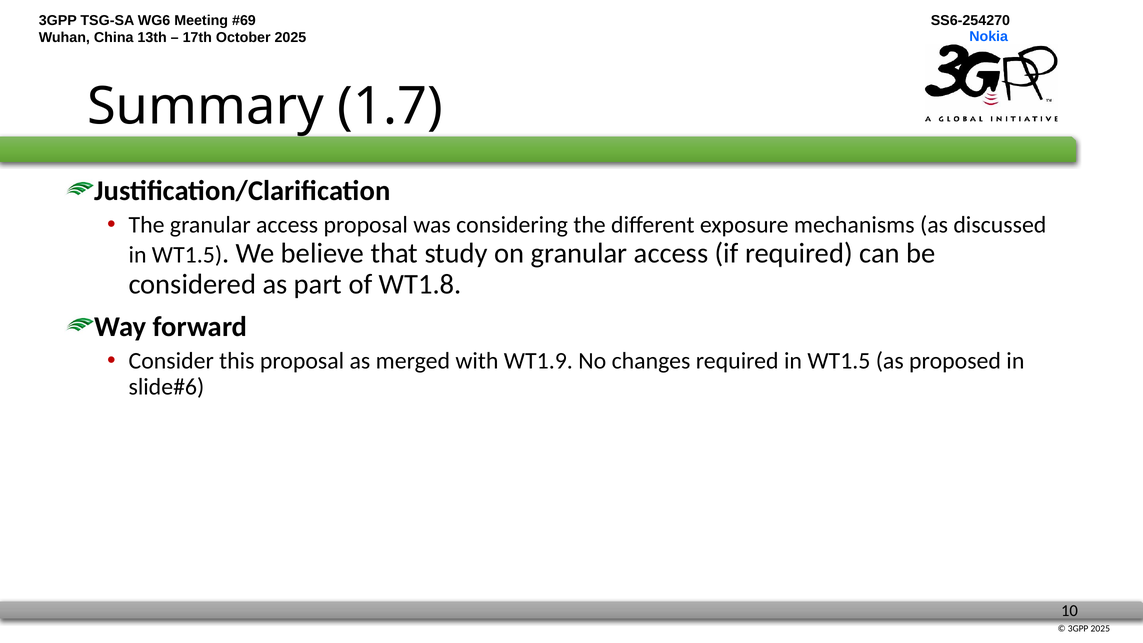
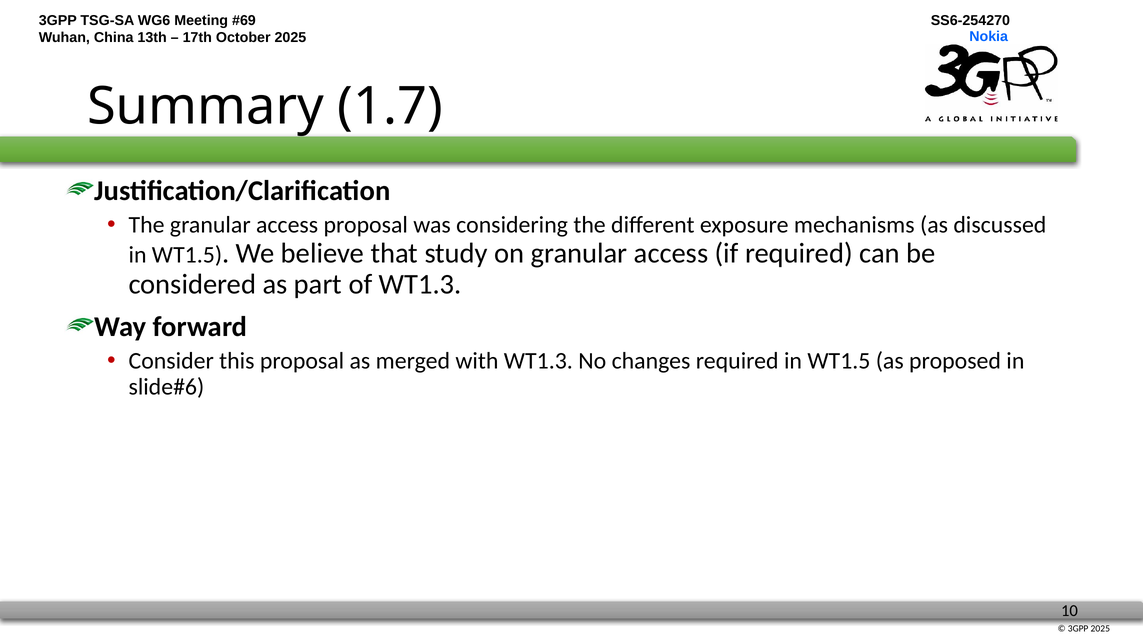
of WT1.8: WT1.8 -> WT1.3
with WT1.9: WT1.9 -> WT1.3
